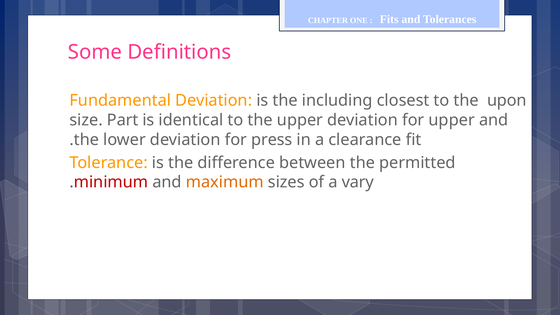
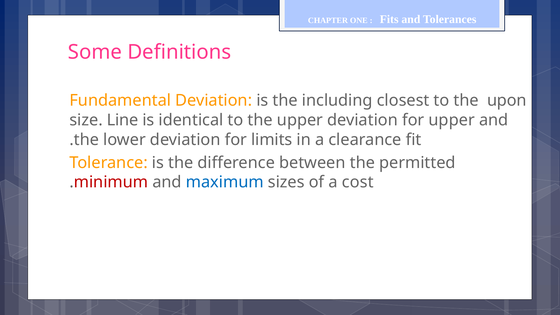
Part: Part -> Line
press: press -> limits
maximum colour: orange -> blue
vary: vary -> cost
